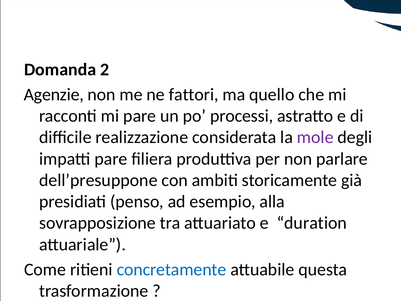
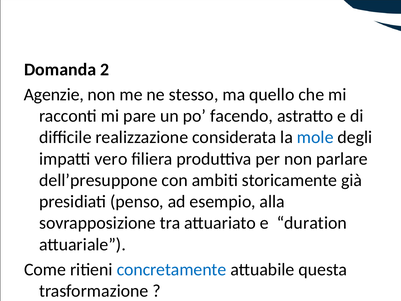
fattori: fattori -> stesso
processi: processi -> facendo
mole colour: purple -> blue
impatti pare: pare -> vero
